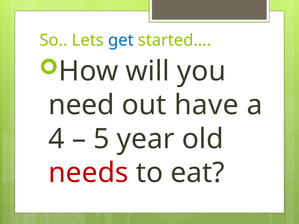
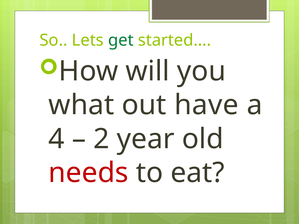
get colour: blue -> green
need: need -> what
5: 5 -> 2
